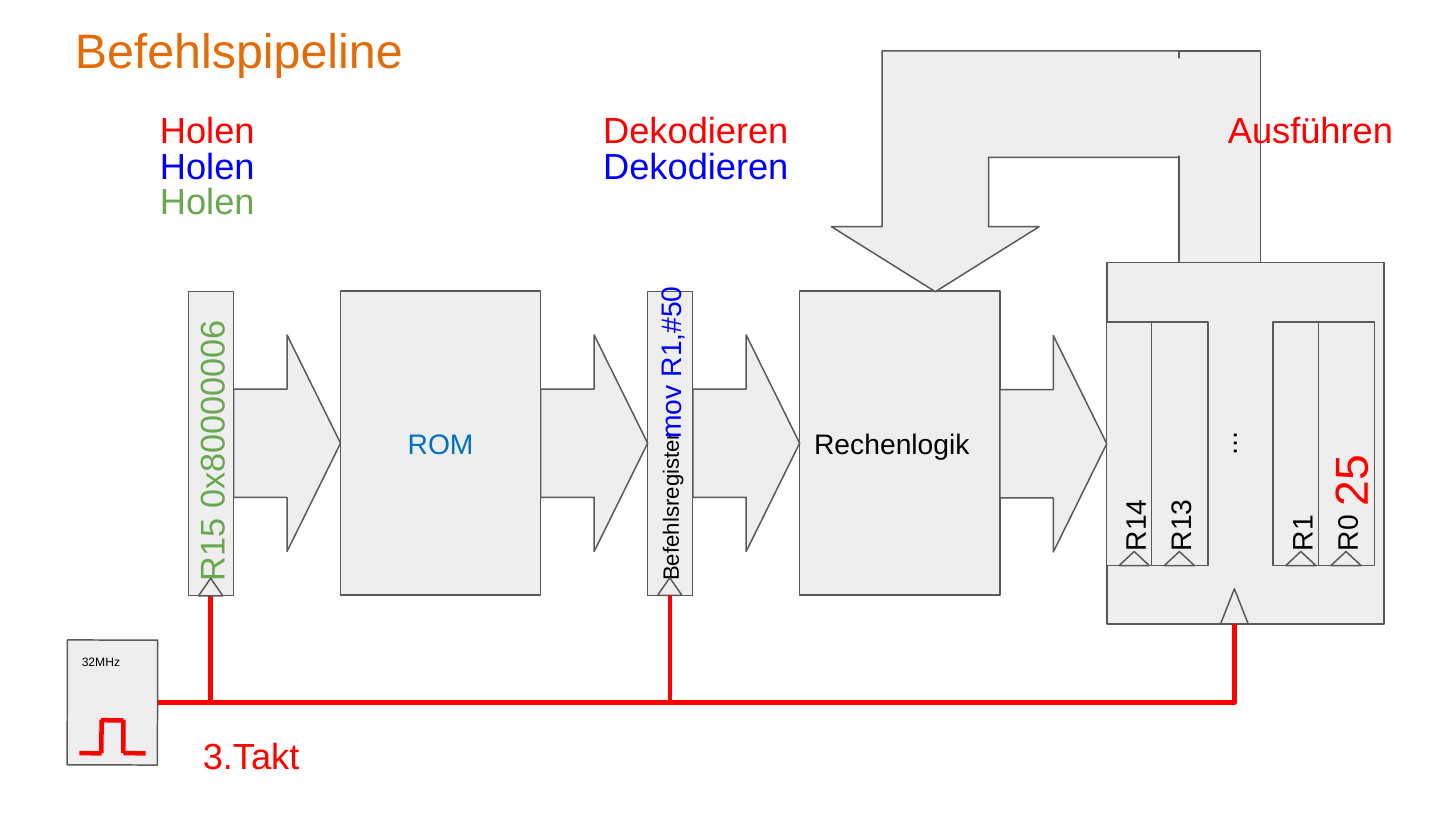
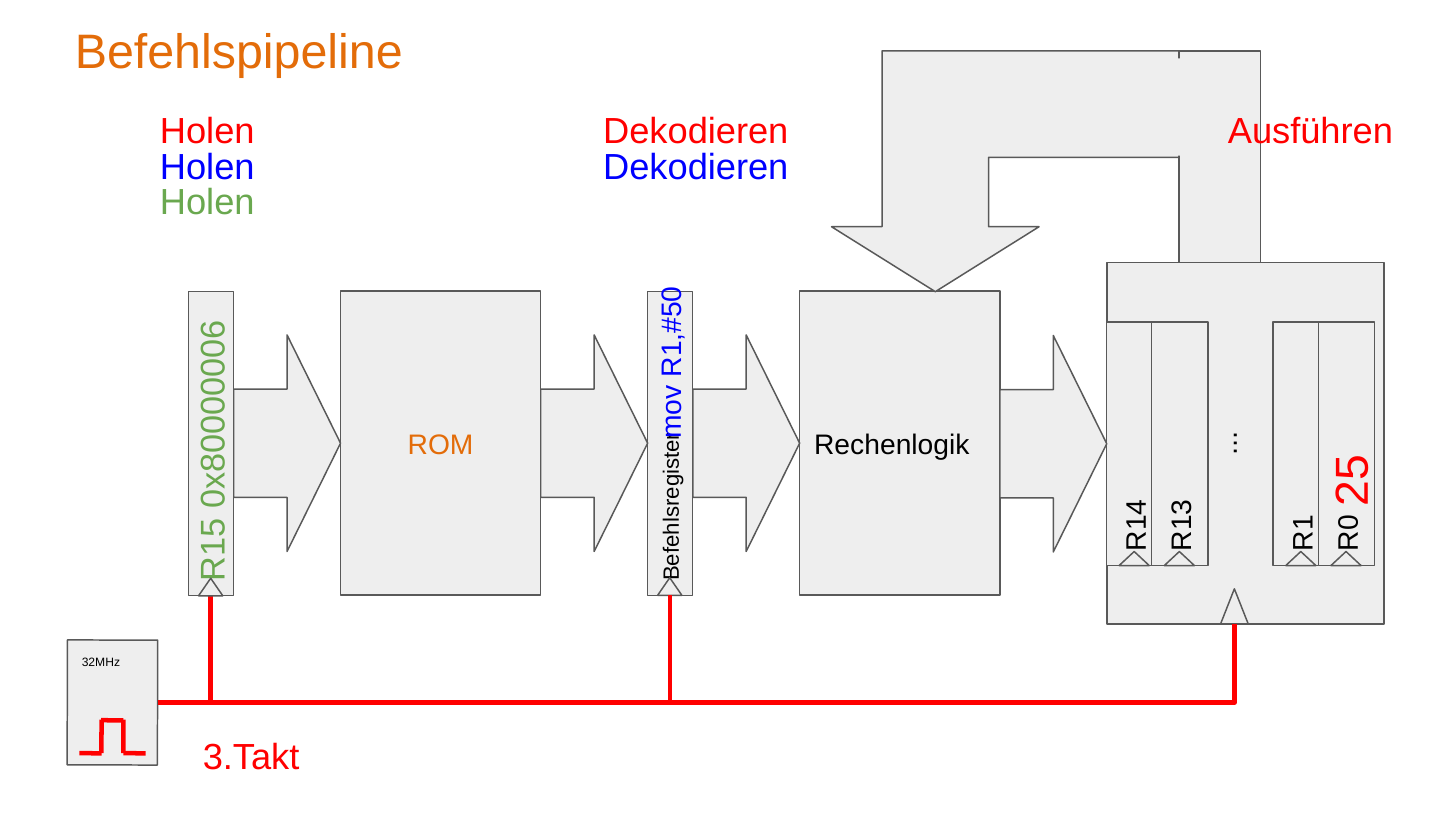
ROM colour: blue -> orange
